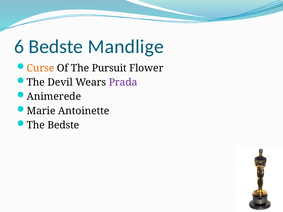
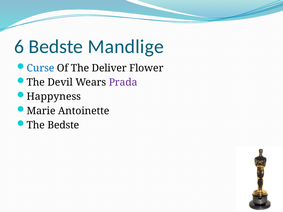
Curse colour: orange -> blue
Pursuit: Pursuit -> Deliver
Animerede: Animerede -> Happyness
